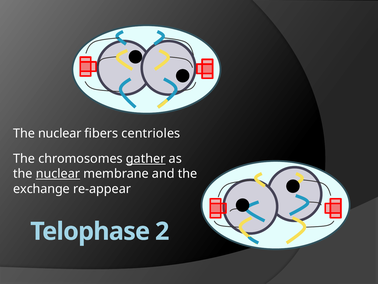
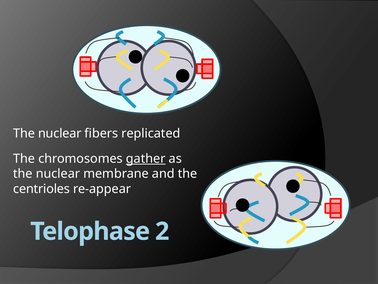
centrioles: centrioles -> replicated
nuclear at (58, 173) underline: present -> none
exchange: exchange -> centrioles
